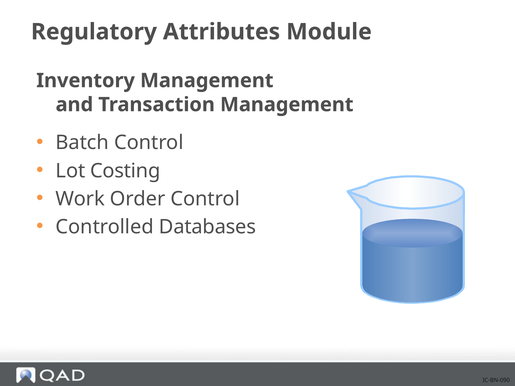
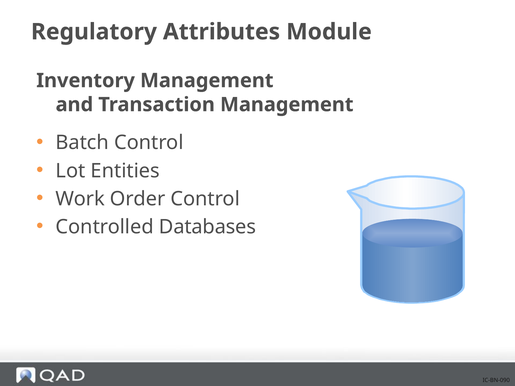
Costing: Costing -> Entities
